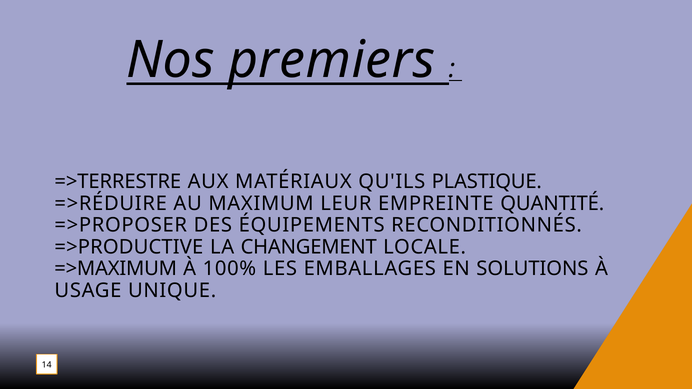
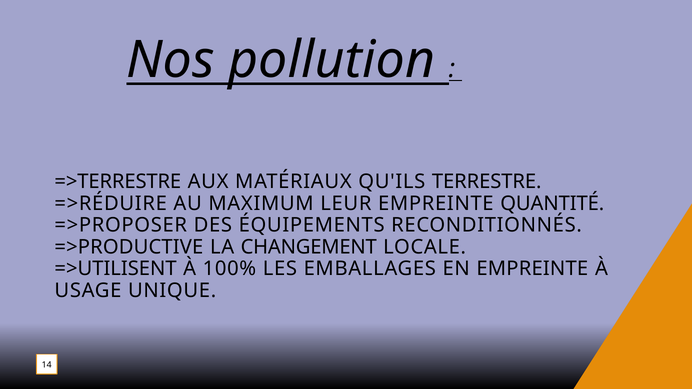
premiers: premiers -> pollution
PLASTIQUE: PLASTIQUE -> TERRESTRE
=>MAXIMUM: =>MAXIMUM -> =>UTILISENT
EN SOLUTIONS: SOLUTIONS -> EMPREINTE
